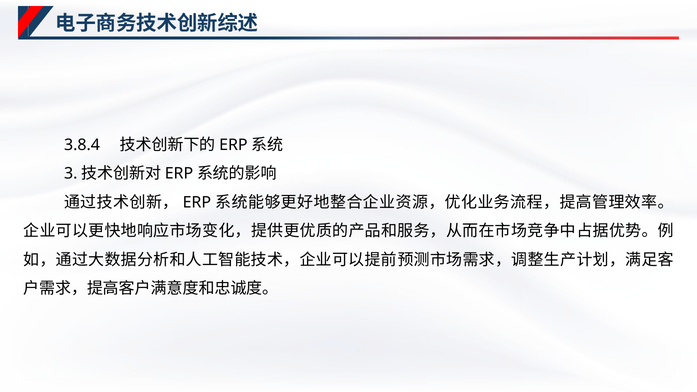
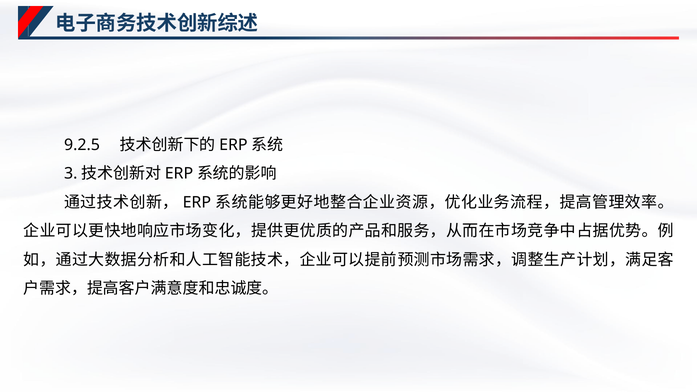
3.8.4: 3.8.4 -> 9.2.5
